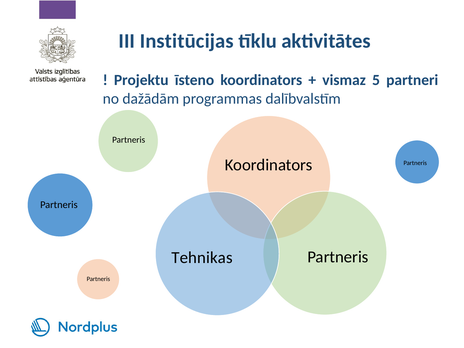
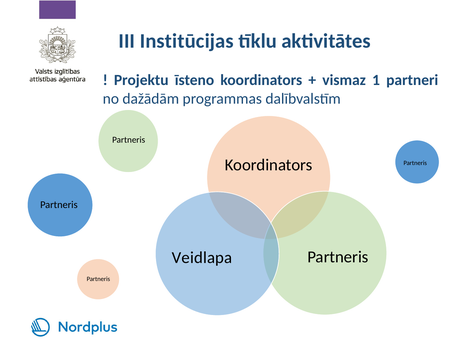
5: 5 -> 1
Tehnikas: Tehnikas -> Veidlapa
